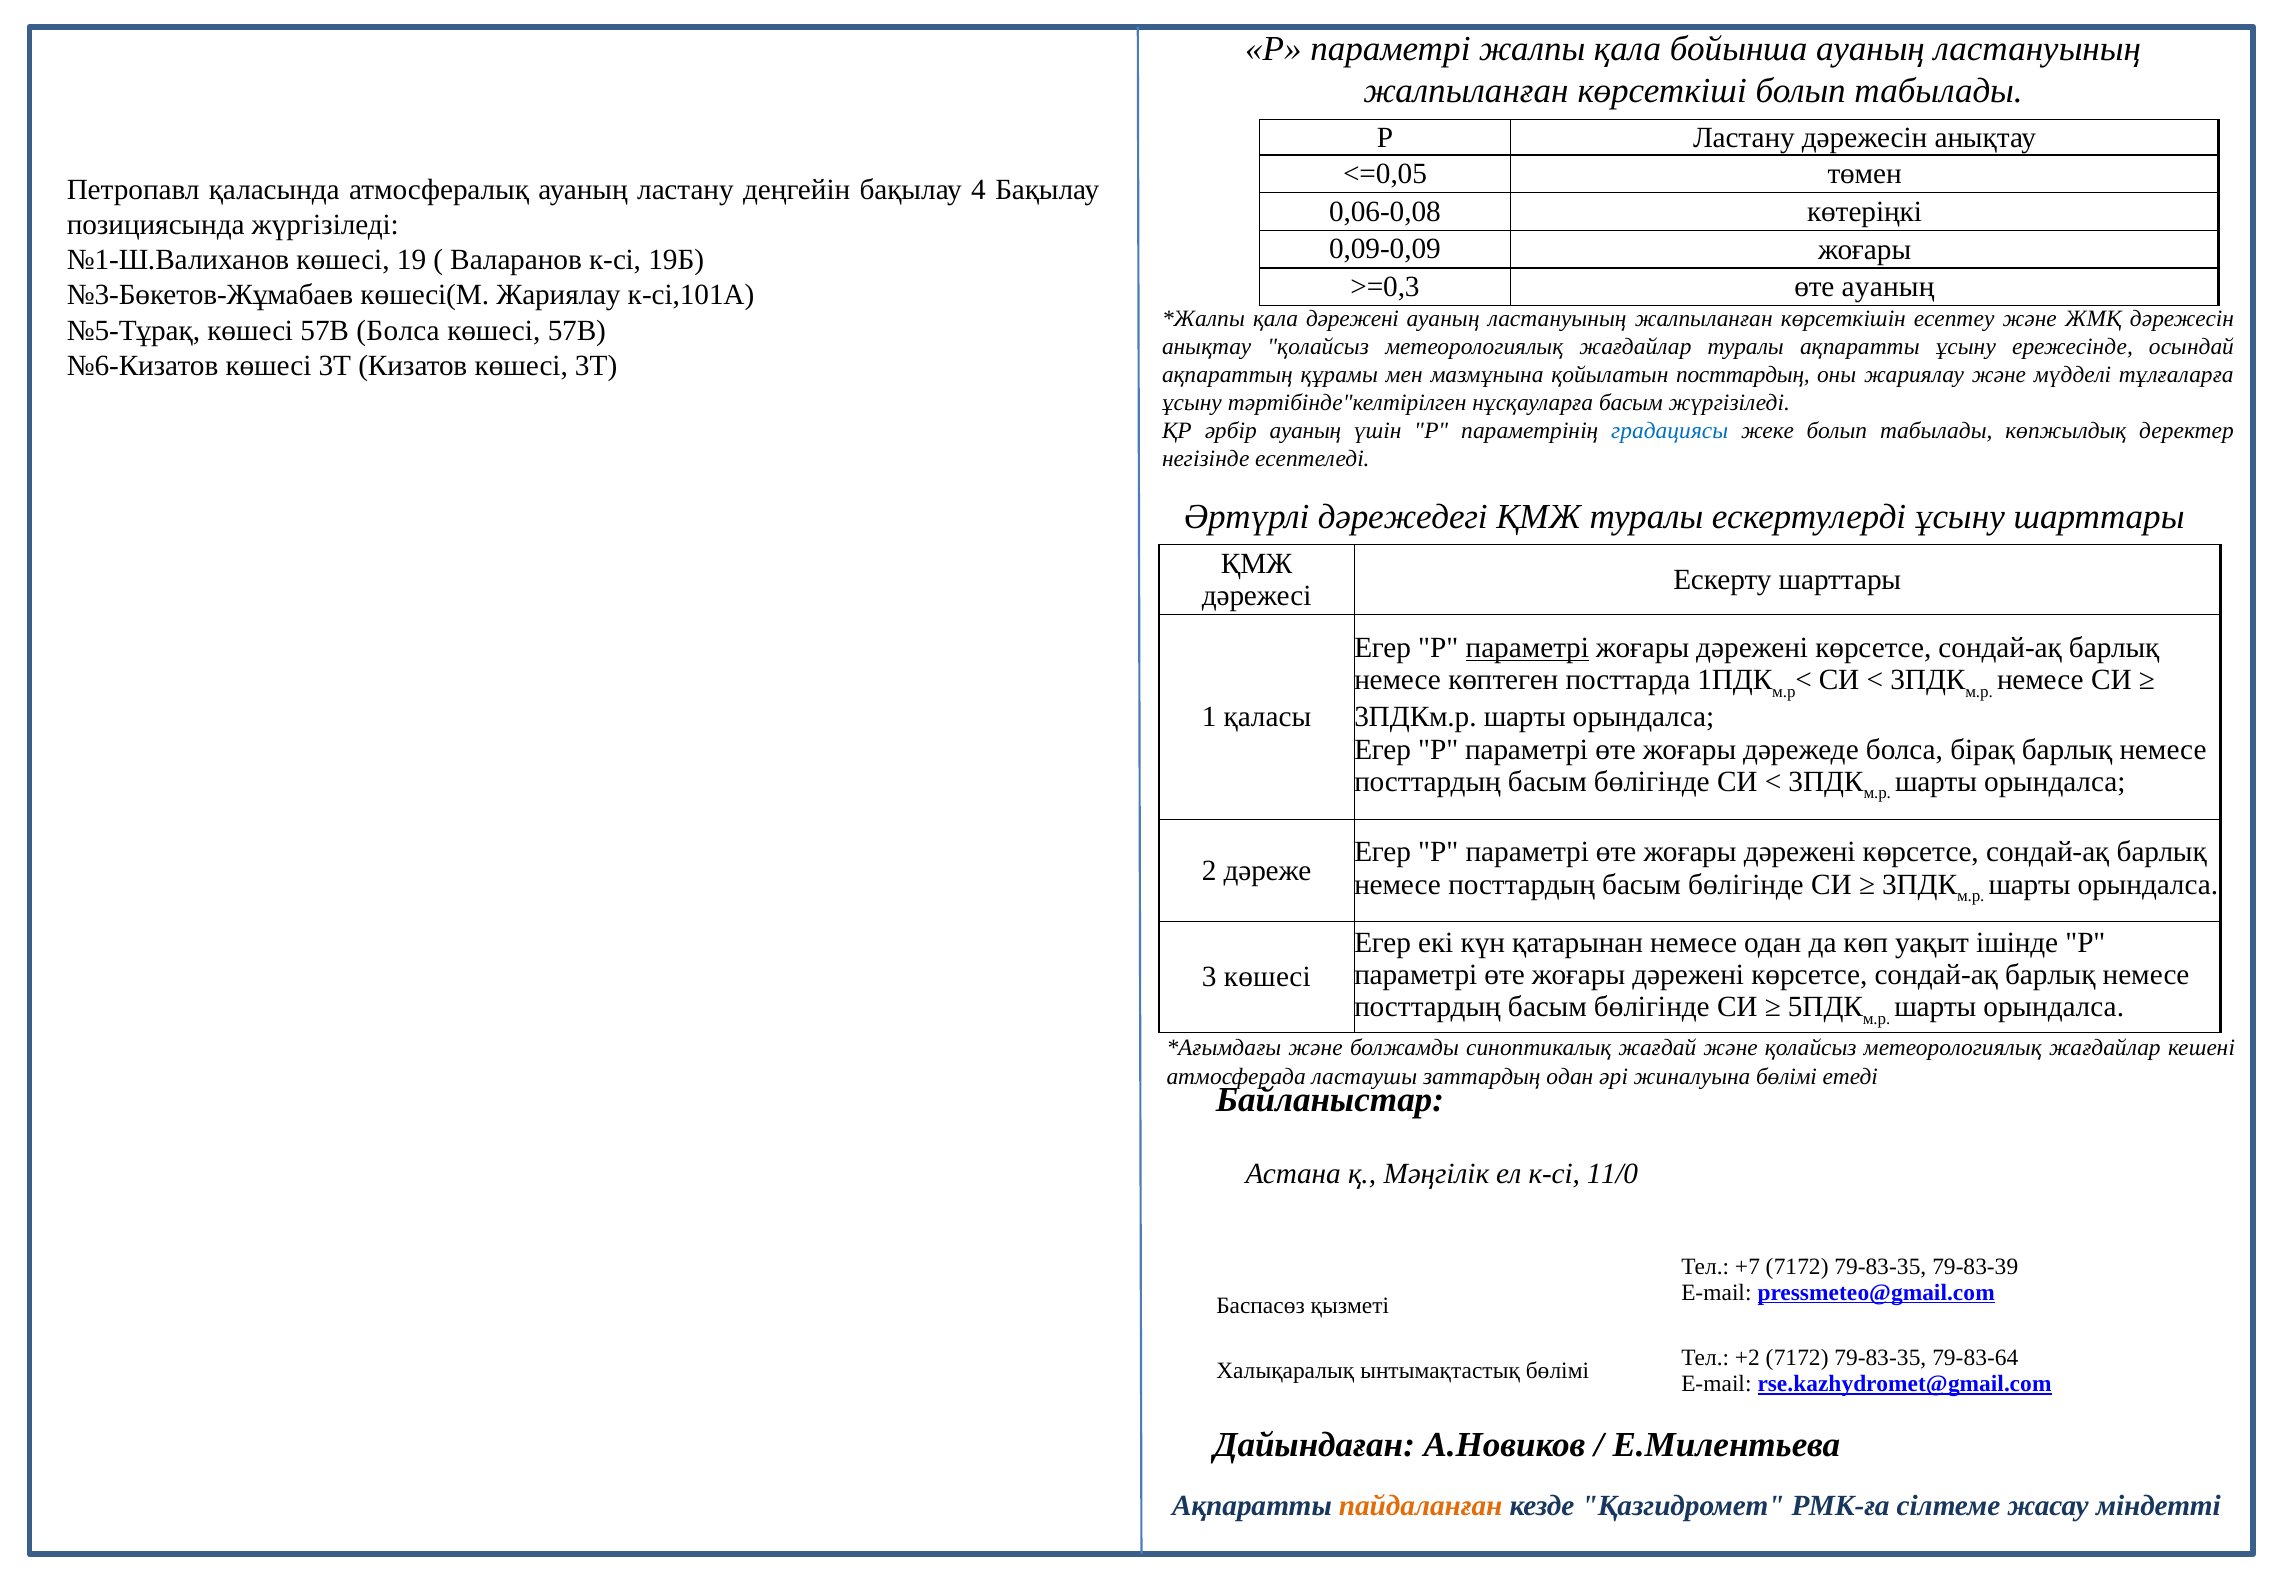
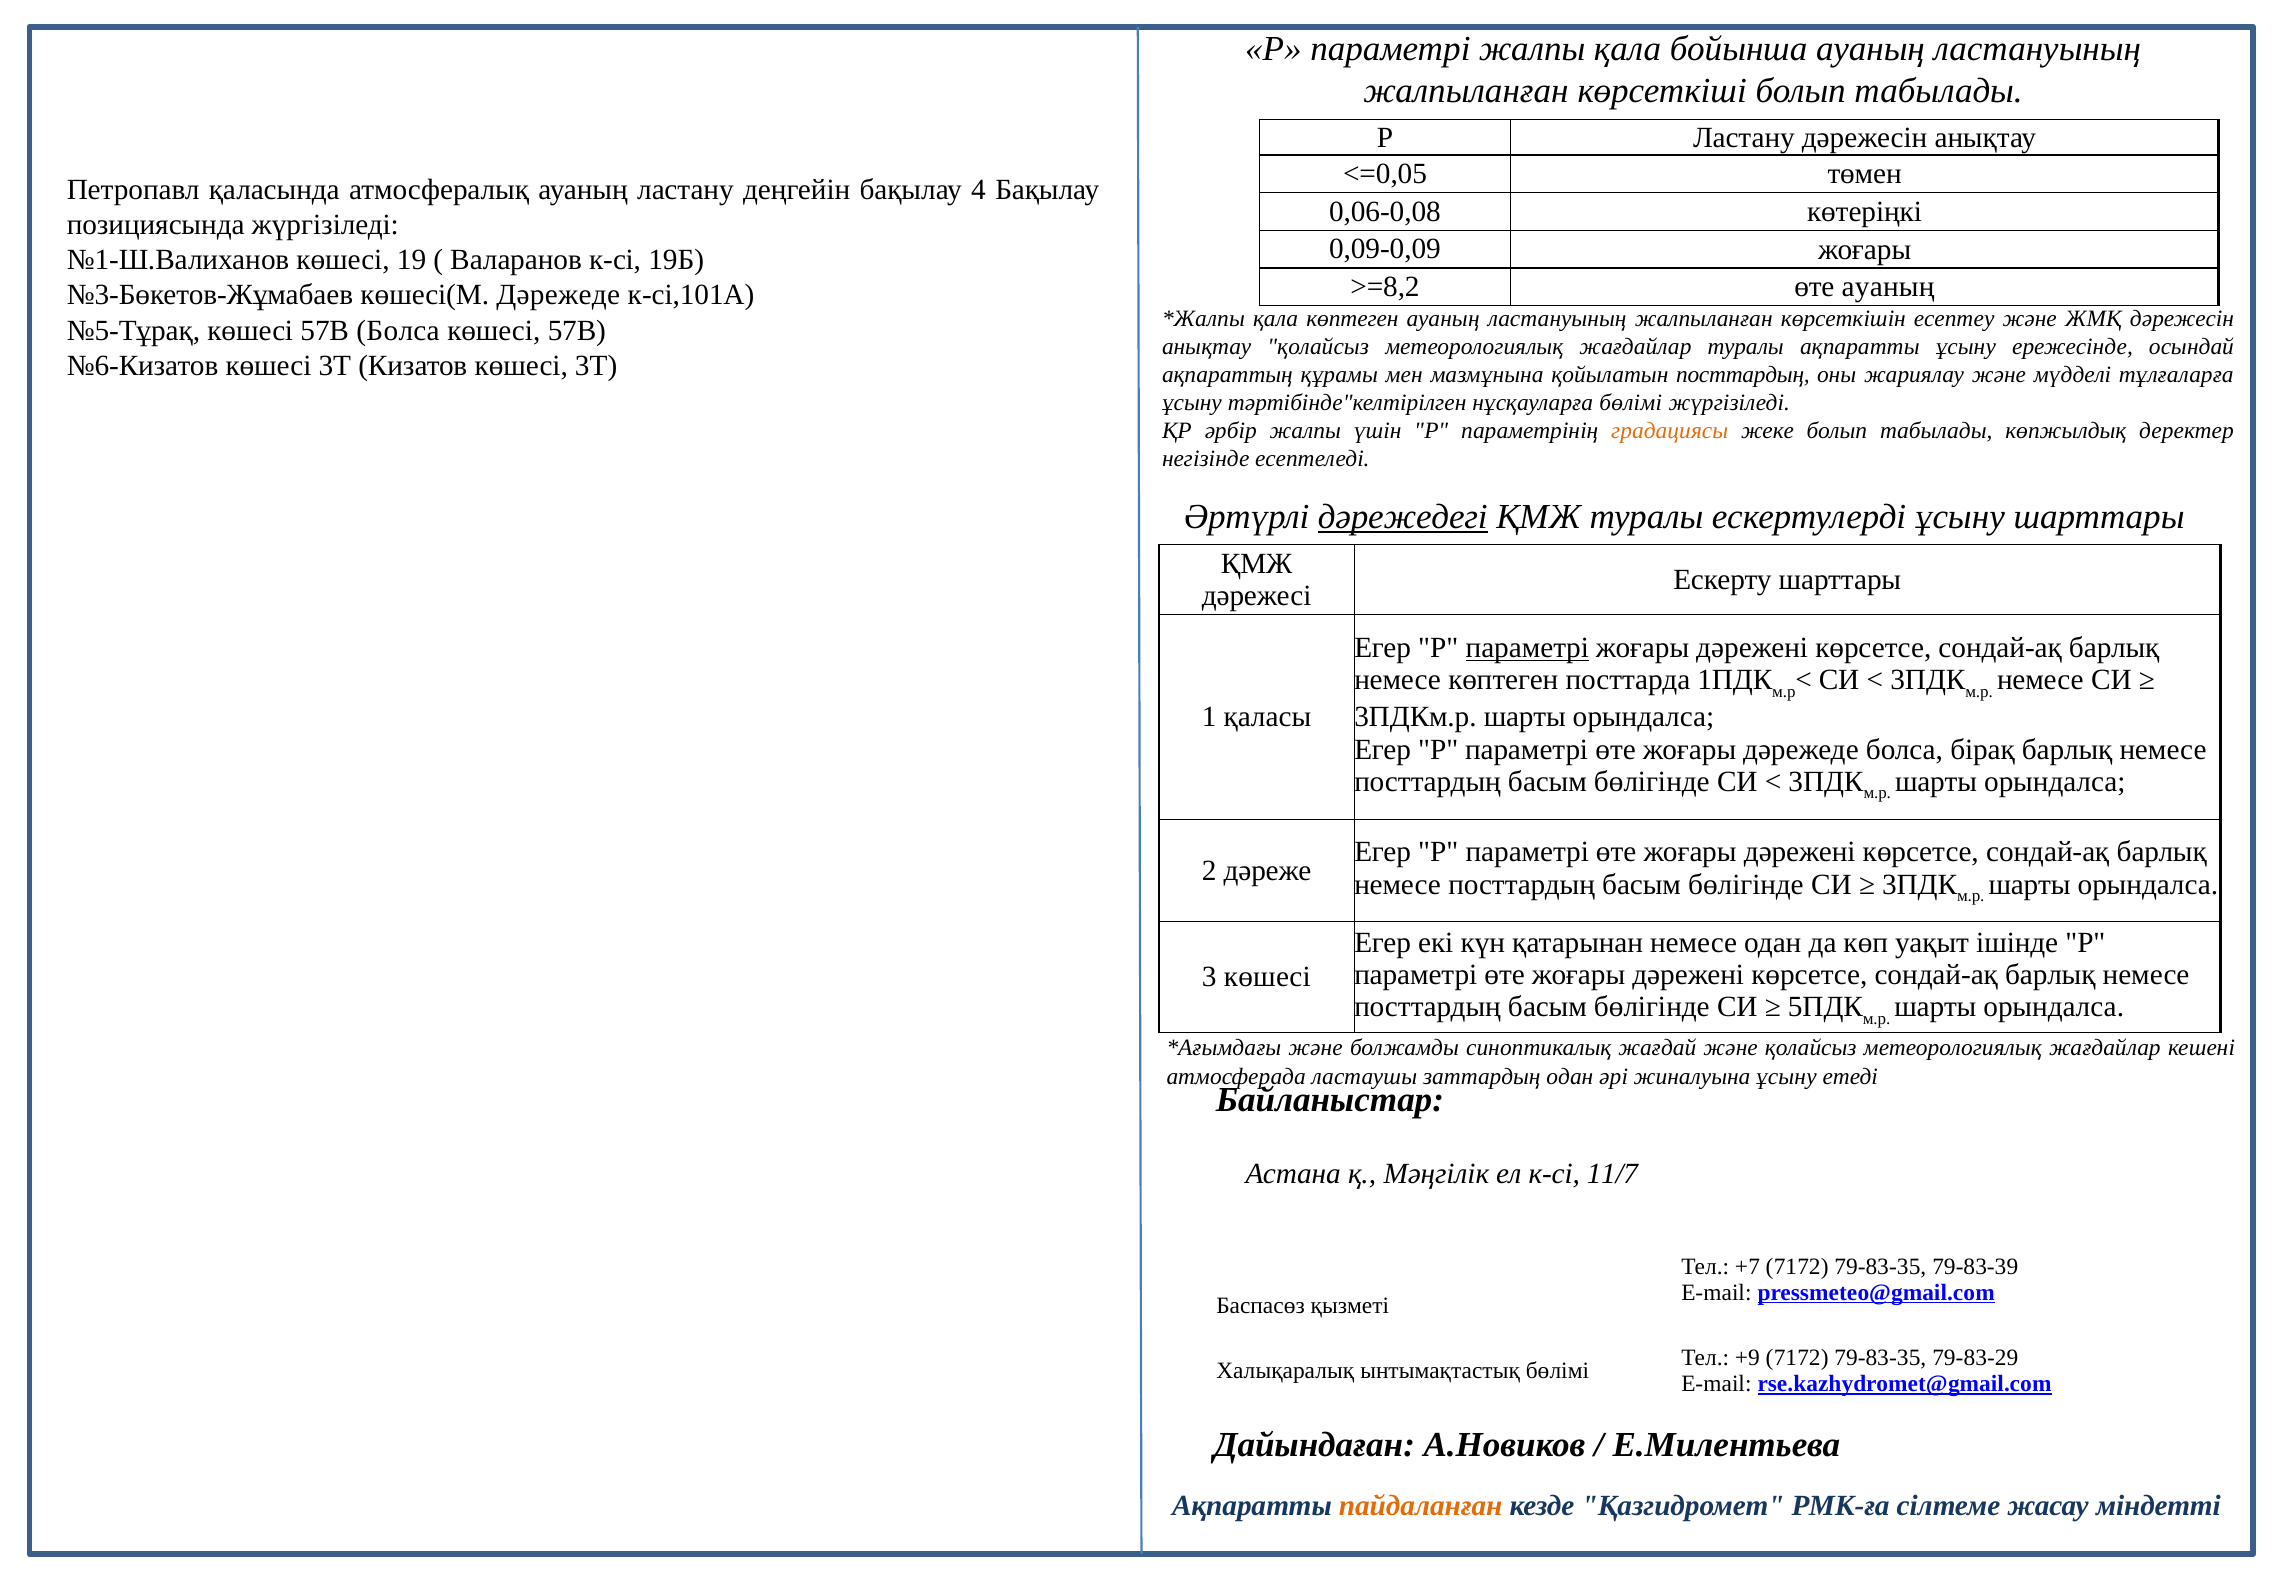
>=0,3: >=0,3 -> >=8,2
көшесі(М Жариялау: Жариялау -> Дәрежеде
қала дәрежені: дәрежені -> көптеген
нұсқауларға басым: басым -> бөлімі
әрбір ауаның: ауаның -> жалпы
градациясы colour: blue -> orange
дәрежедегі underline: none -> present
жиналуына бөлімі: бөлімі -> ұсыну
11/0: 11/0 -> 11/7
+2: +2 -> +9
79-83-64: 79-83-64 -> 79-83-29
